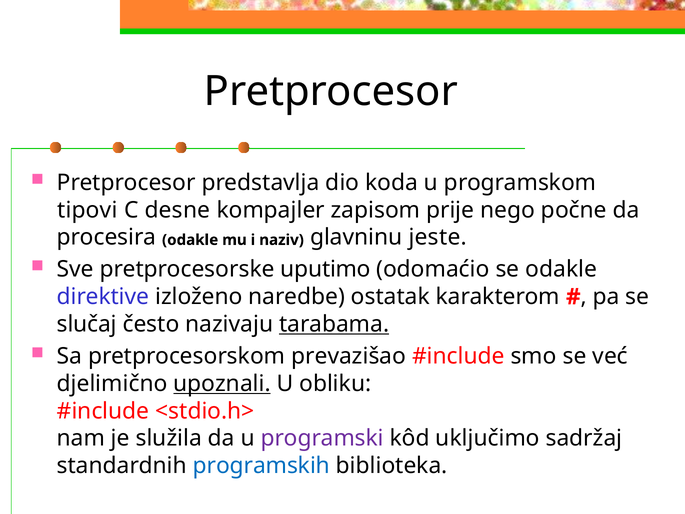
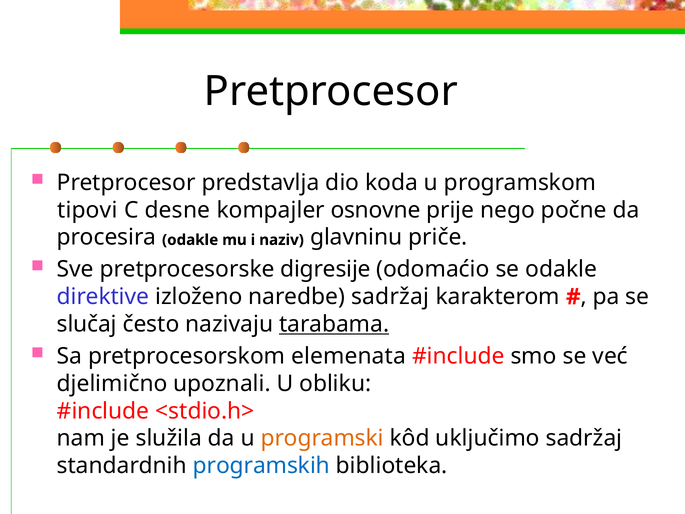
zapisom: zapisom -> osnovne
jeste: jeste -> priče
uputimo: uputimo -> digresije
naredbe ostatak: ostatak -> sadržaj
prevazišao: prevazišao -> elemenata
upoznali underline: present -> none
programski colour: purple -> orange
